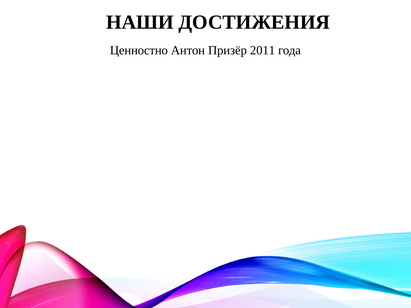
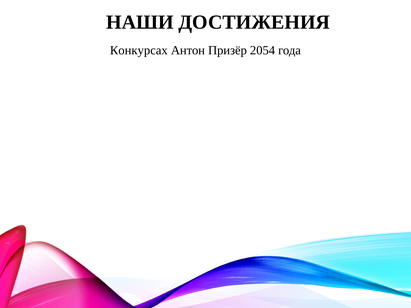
Ценностно: Ценностно -> Конкурсах
2011: 2011 -> 2054
